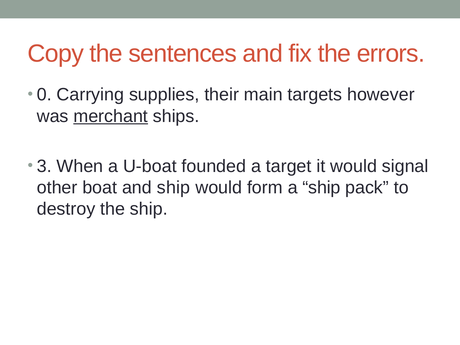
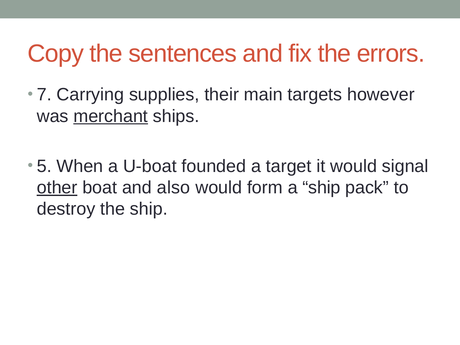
0: 0 -> 7
3: 3 -> 5
other underline: none -> present
and ship: ship -> also
